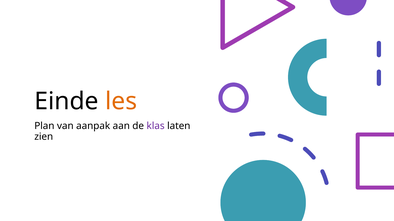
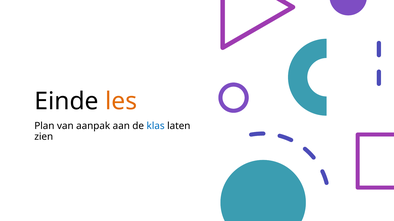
klas colour: purple -> blue
